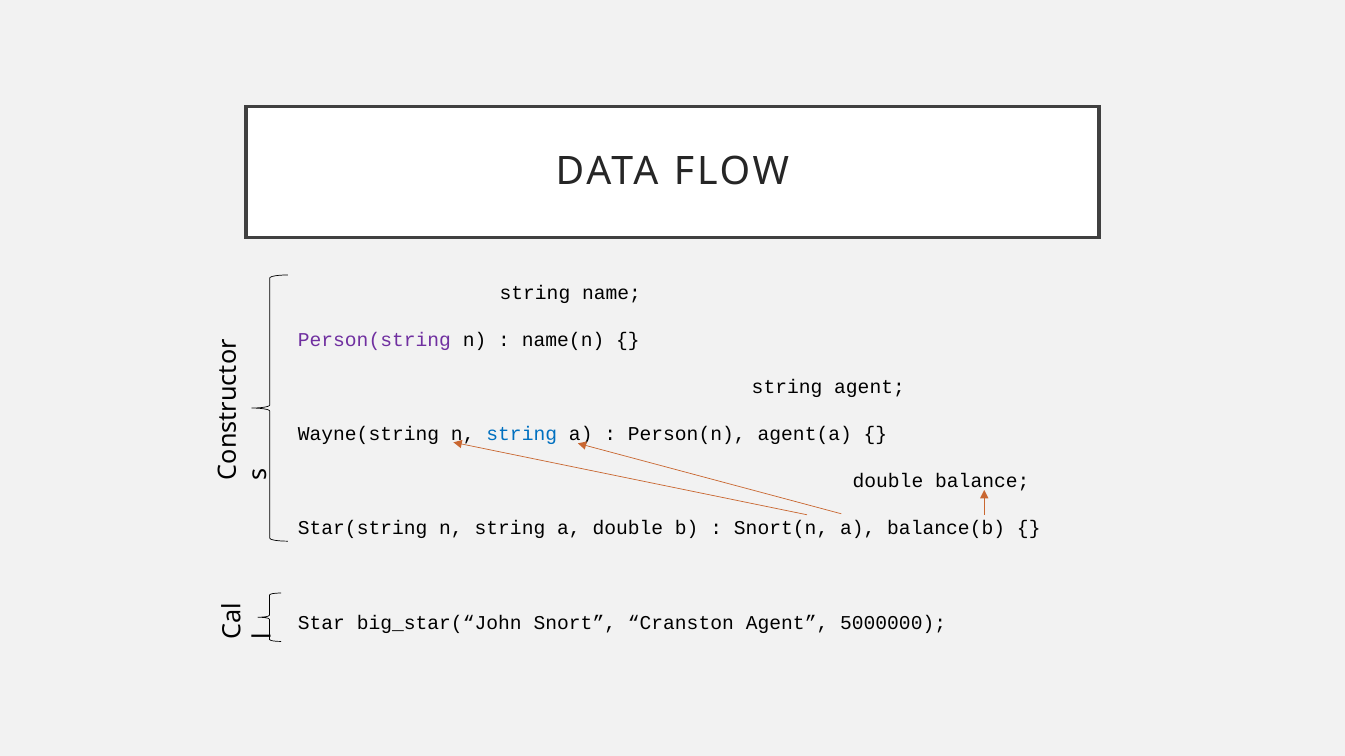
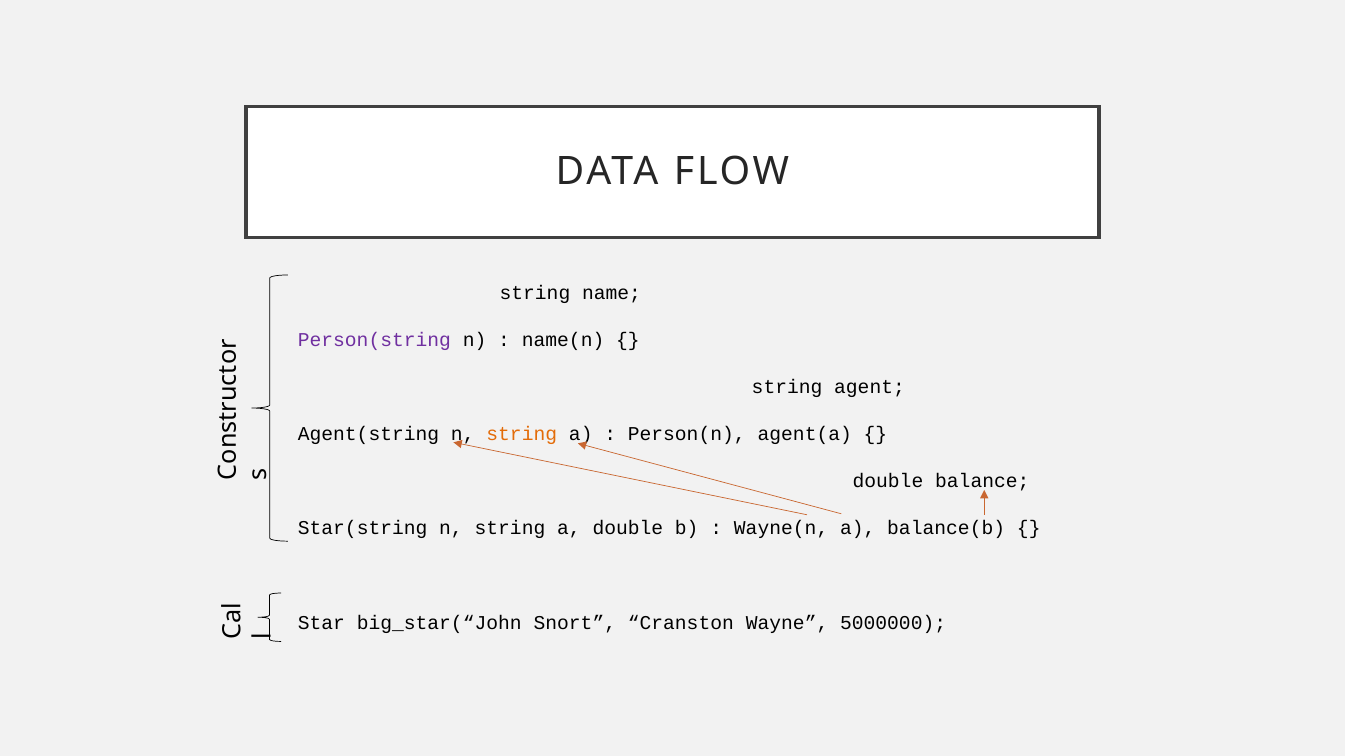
Wayne(string: Wayne(string -> Agent(string
string at (522, 435) colour: blue -> orange
Snort(n: Snort(n -> Wayne(n
Cranston Agent: Agent -> Wayne
